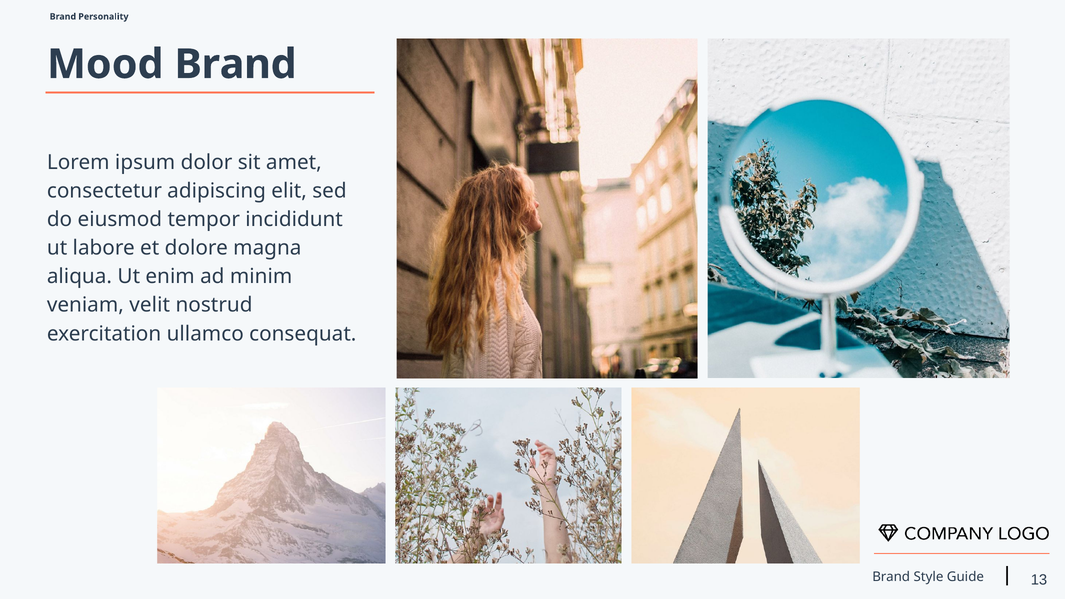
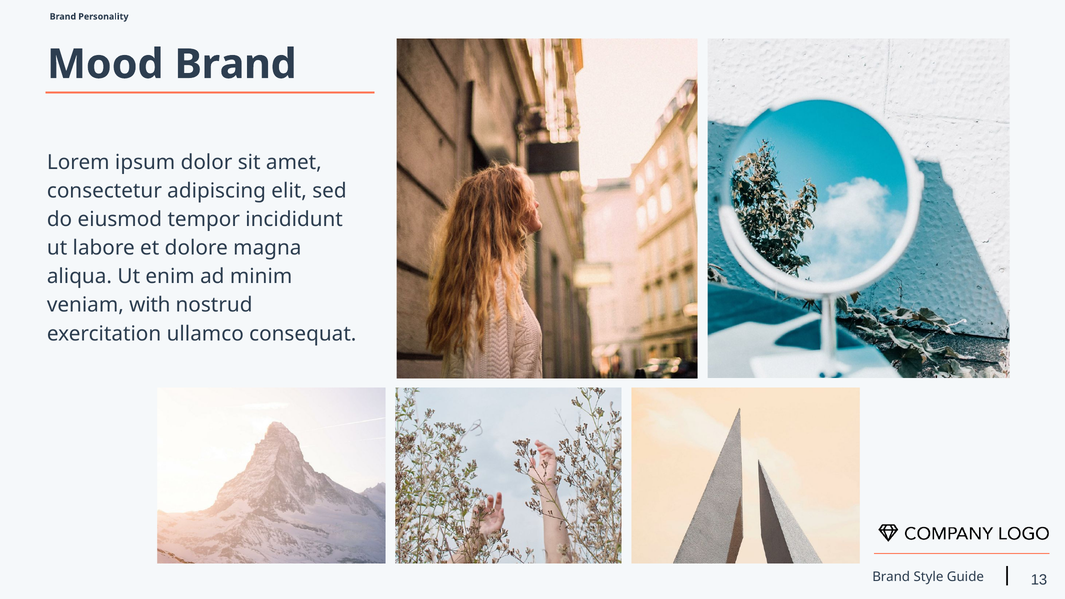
velit: velit -> with
